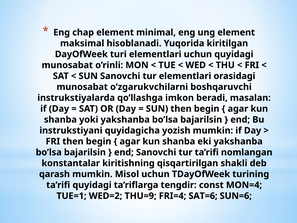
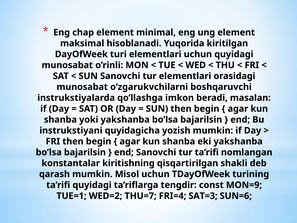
MON=4: MON=4 -> MON=9
THU=9: THU=9 -> THU=7
SAT=6: SAT=6 -> SAT=3
